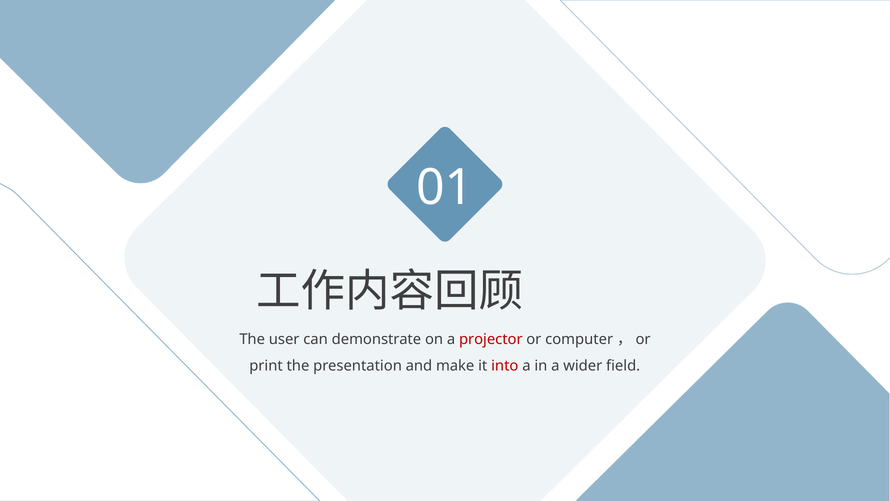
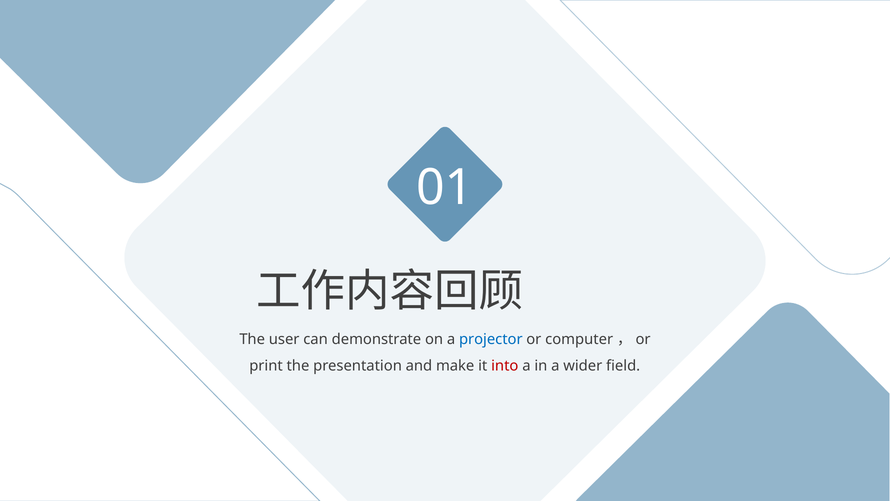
projector colour: red -> blue
